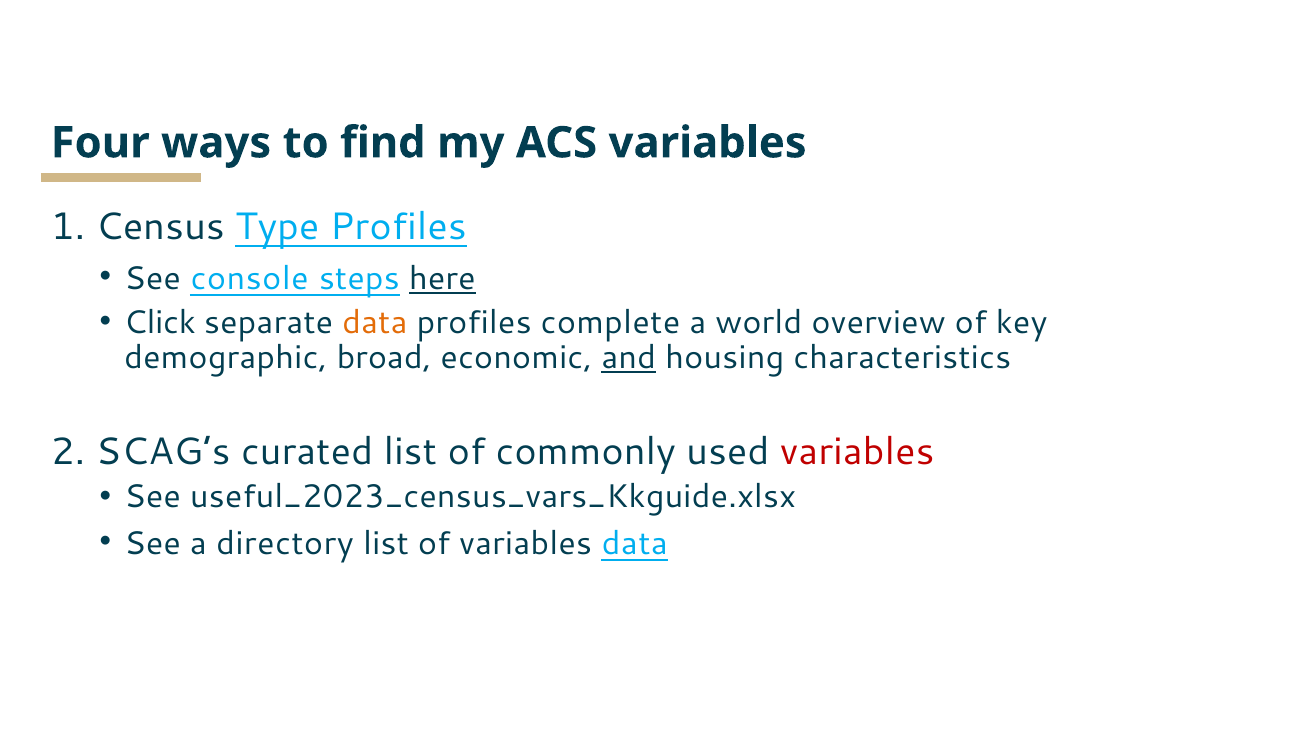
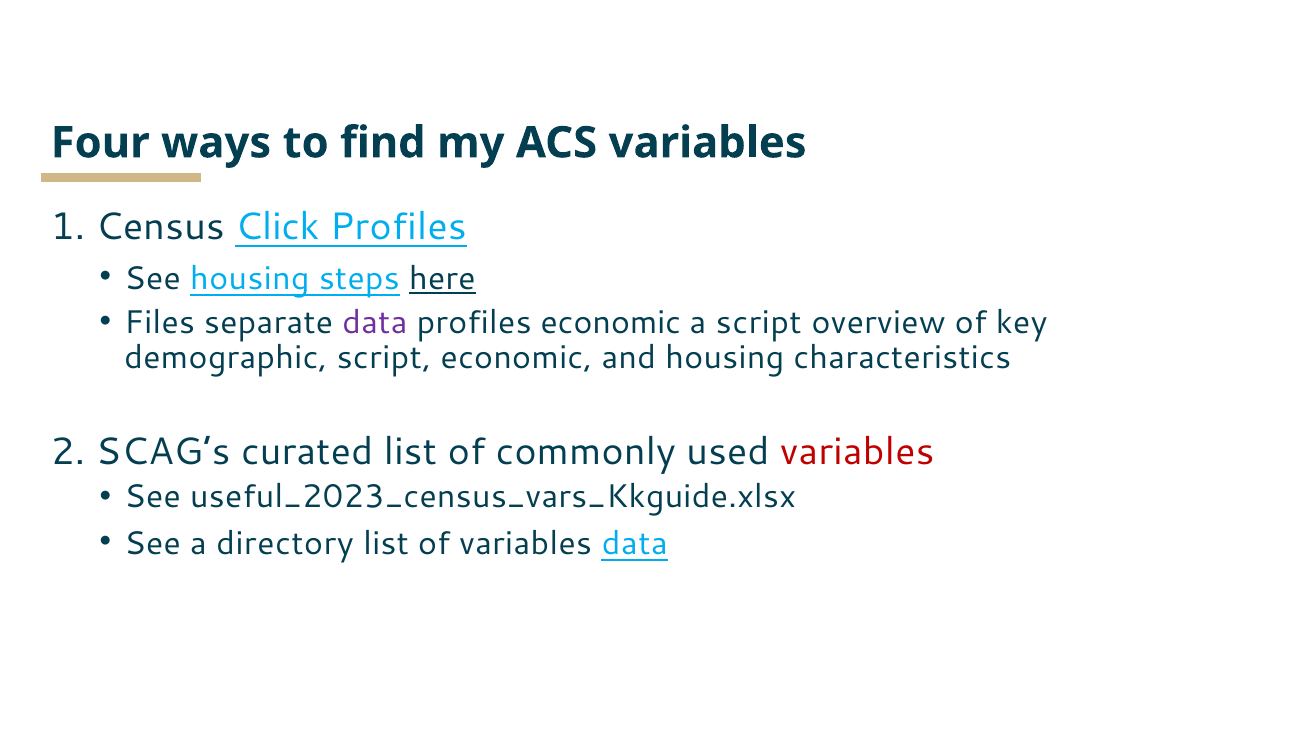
Type: Type -> Click
See console: console -> housing
Click: Click -> Files
data at (375, 322) colour: orange -> purple
profiles complete: complete -> economic
a world: world -> script
demographic broad: broad -> script
and underline: present -> none
